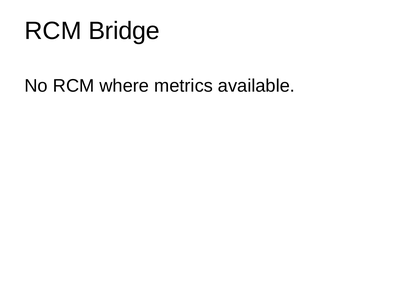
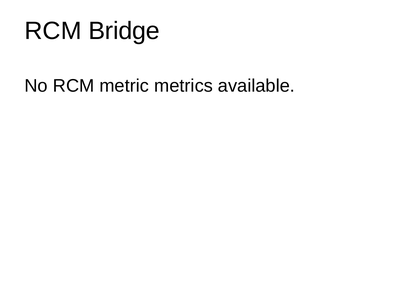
where: where -> metric
